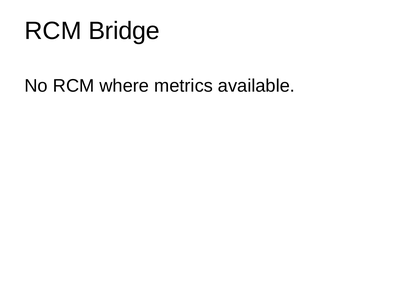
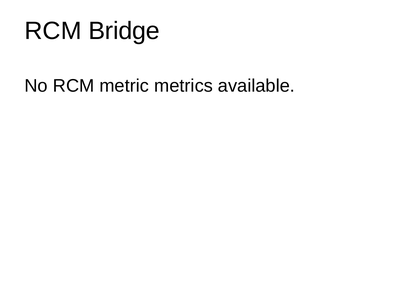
where: where -> metric
